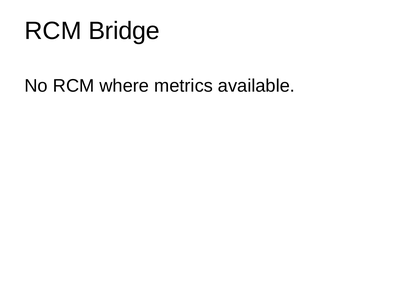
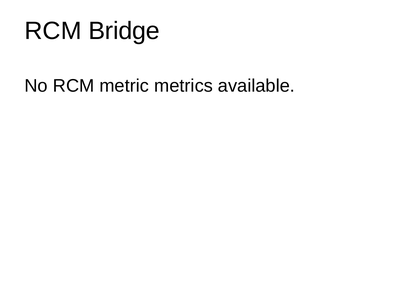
where: where -> metric
